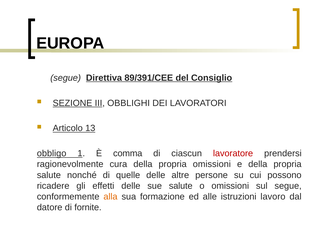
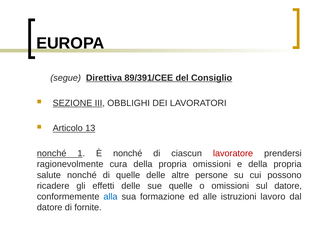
obbligo at (52, 153): obbligo -> nonché
È comma: comma -> nonché
sue salute: salute -> quelle
sul segue: segue -> datore
alla colour: orange -> blue
